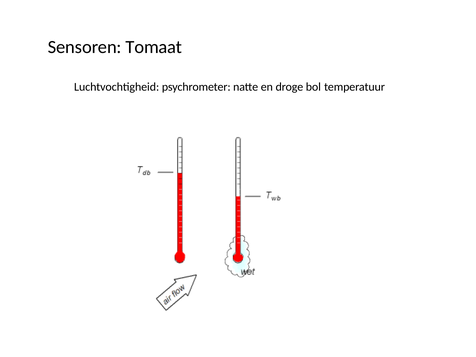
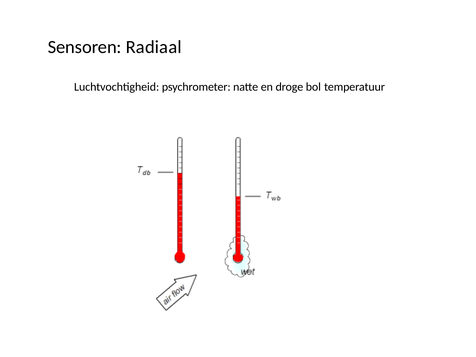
Tomaat: Tomaat -> Radiaal
